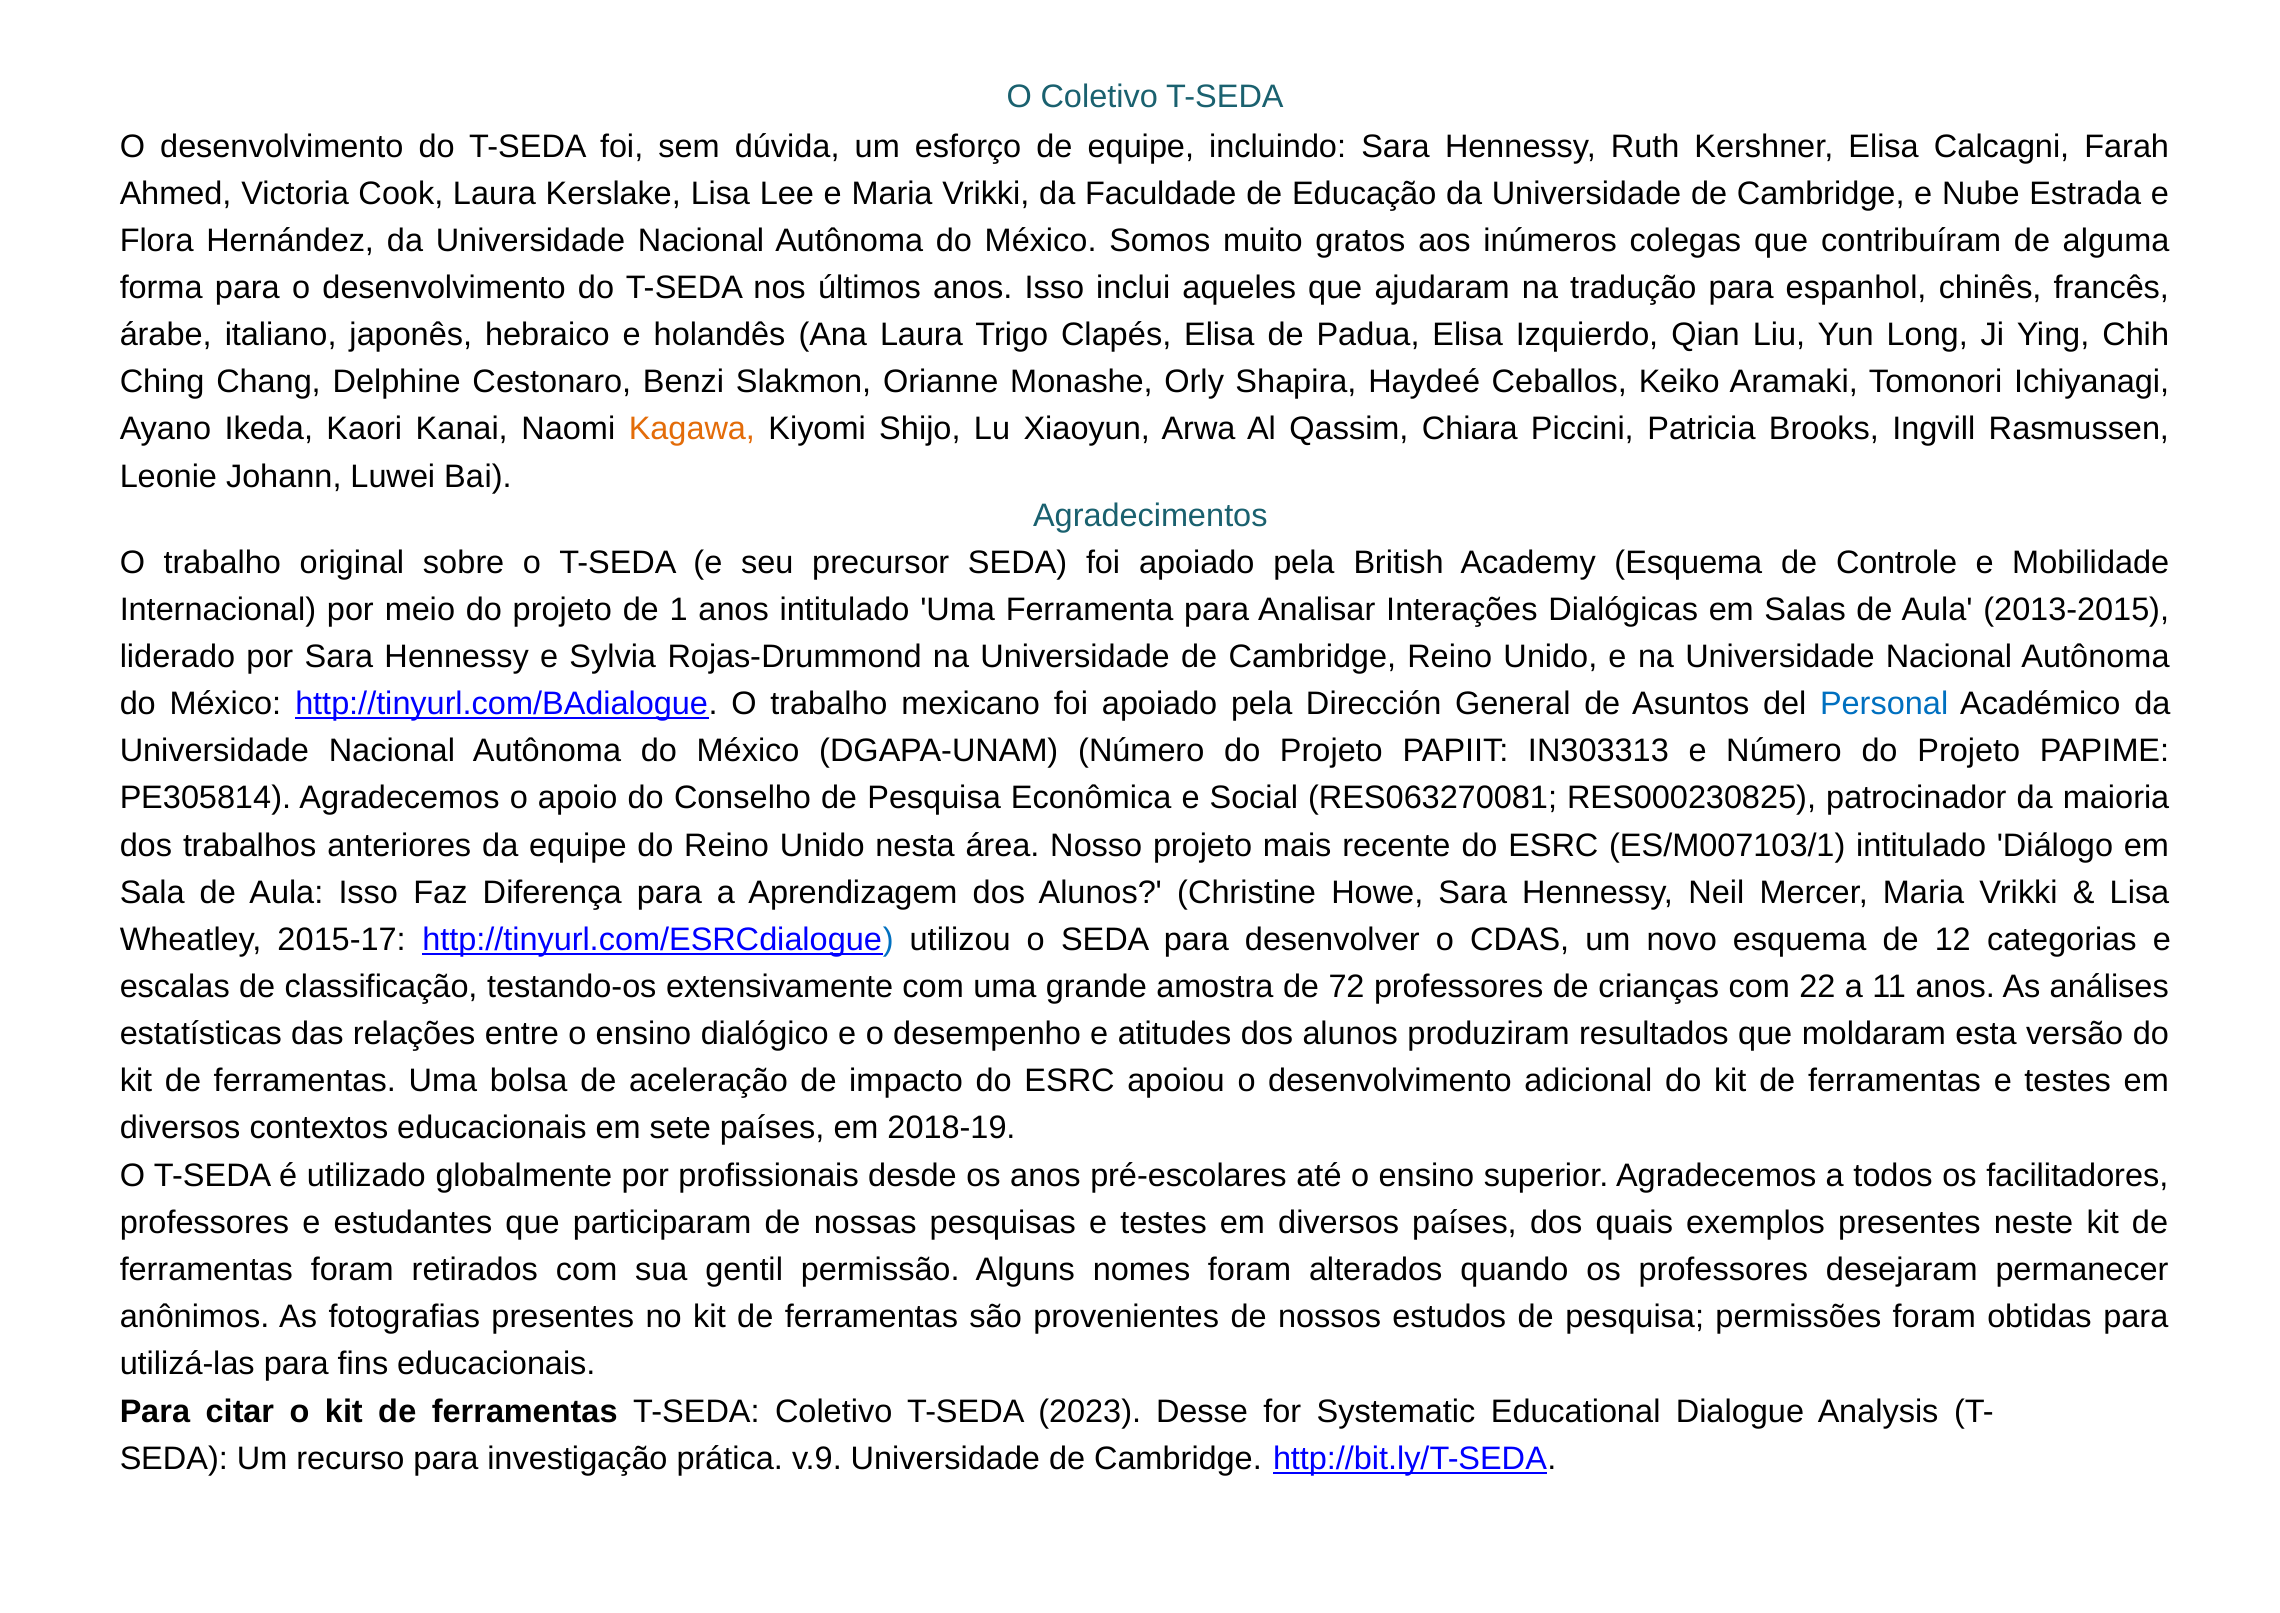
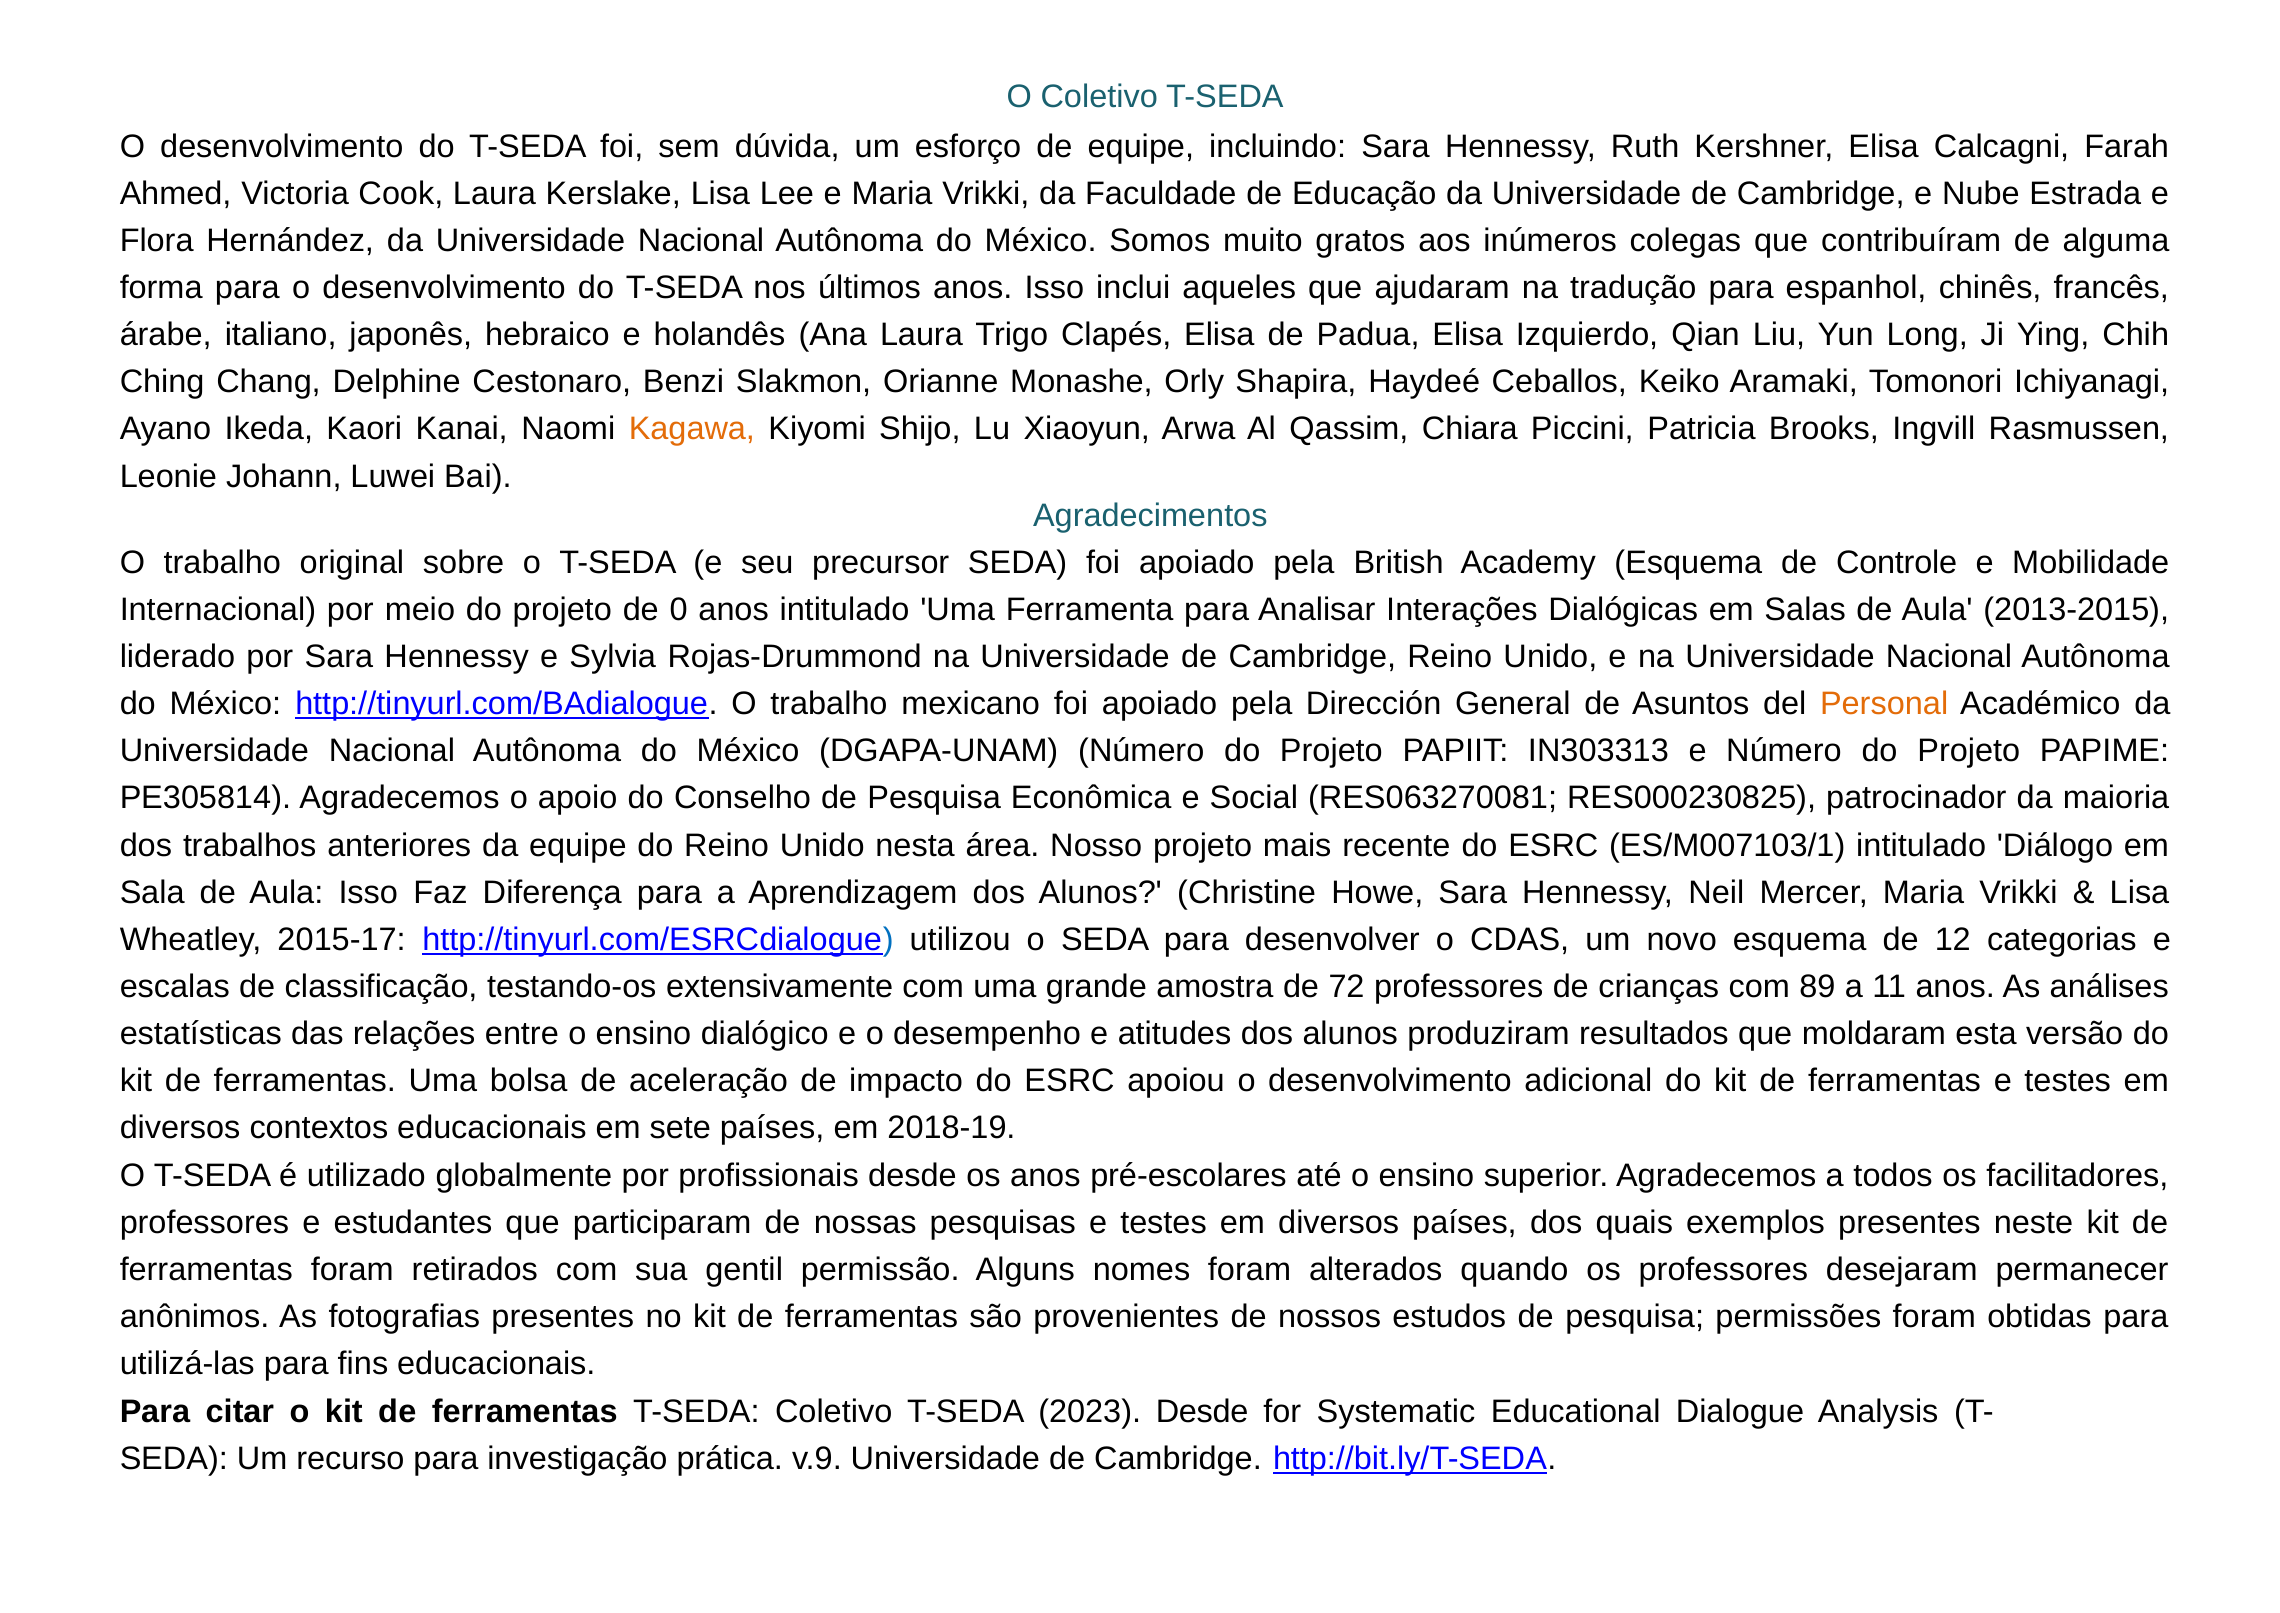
1: 1 -> 0
Personal colour: blue -> orange
22: 22 -> 89
2023 Desse: Desse -> Desde
